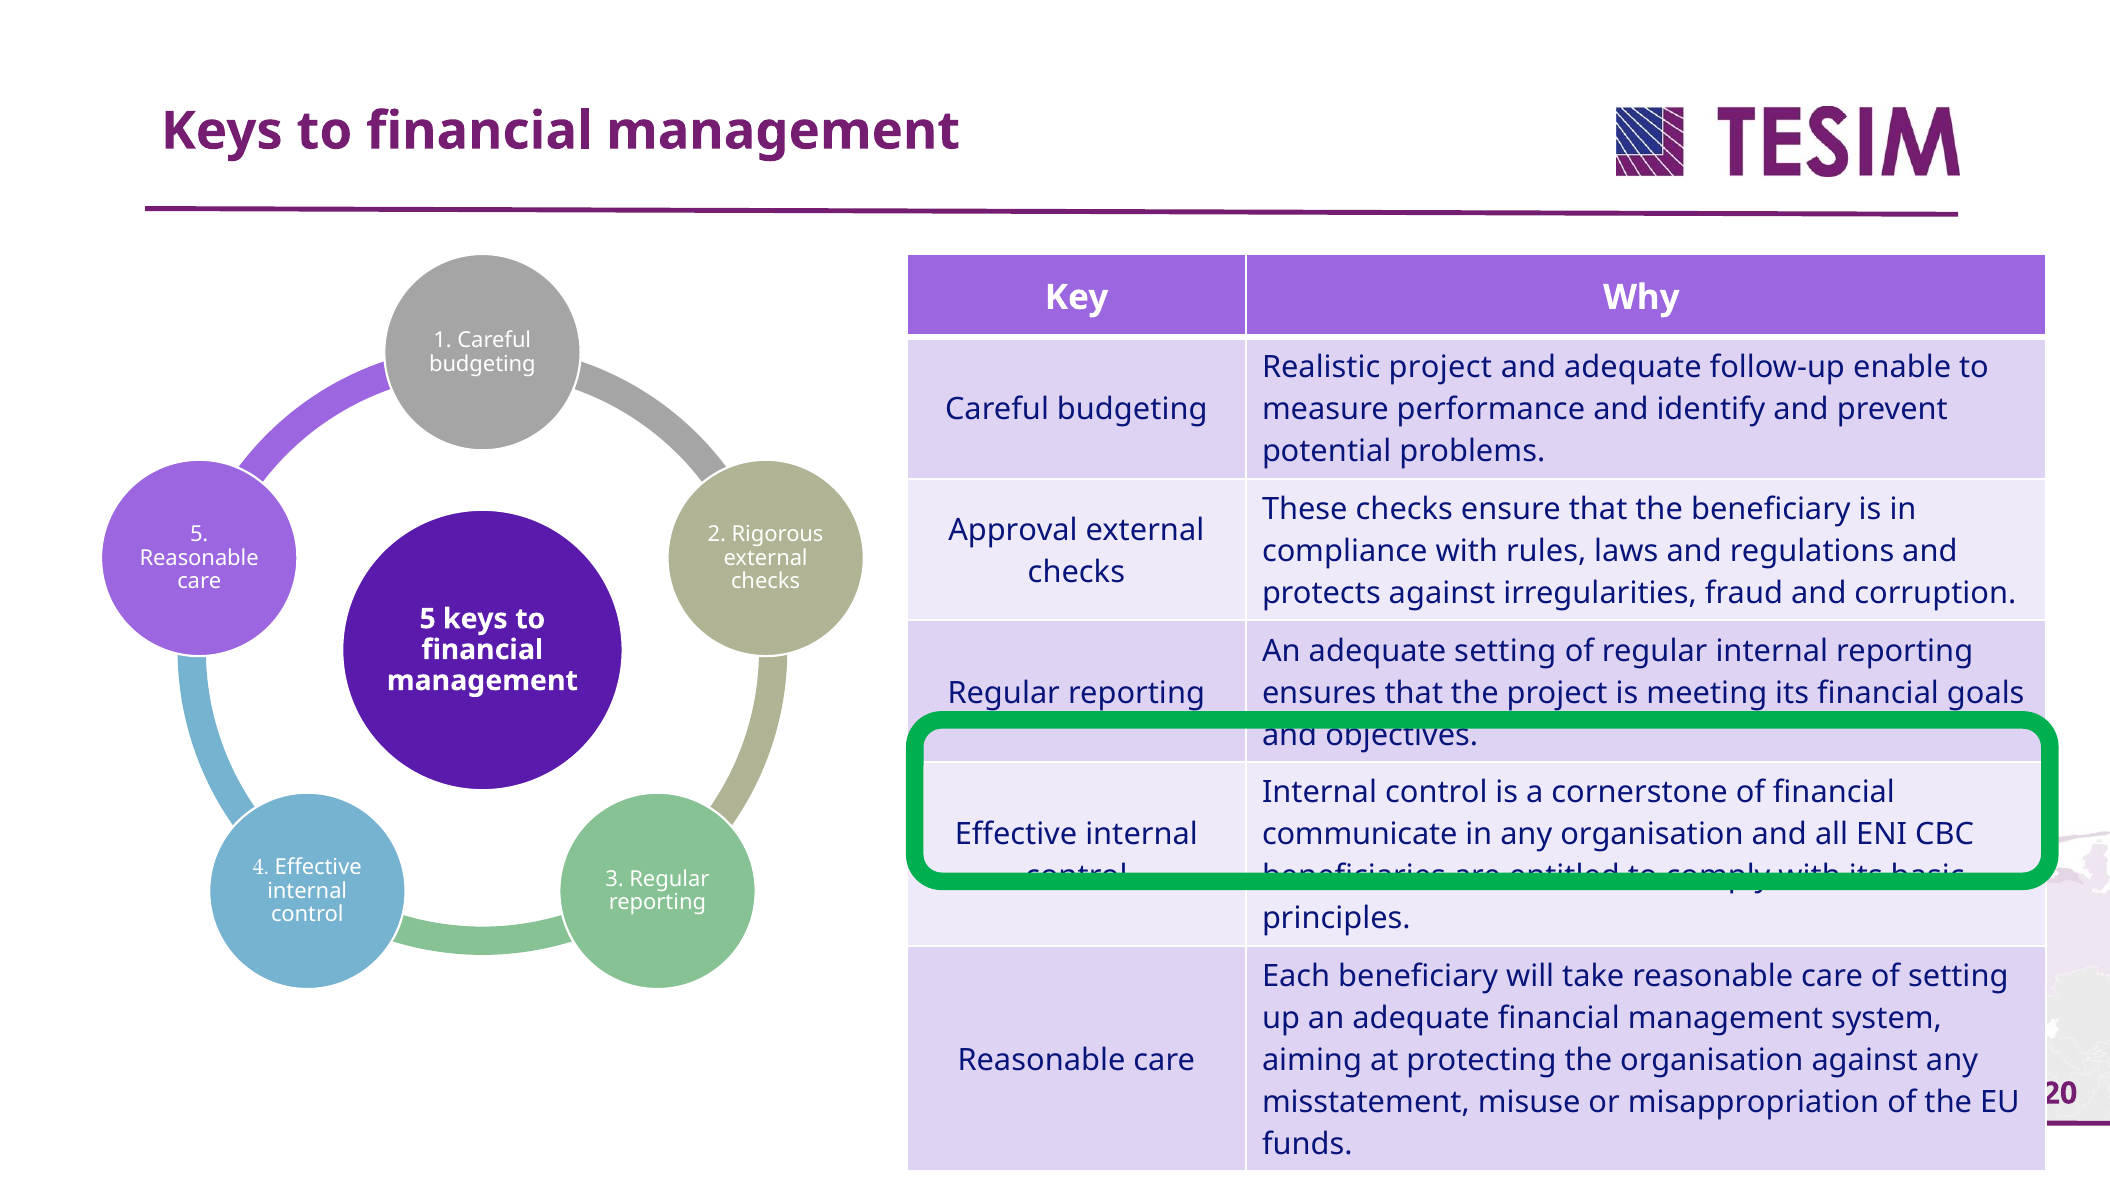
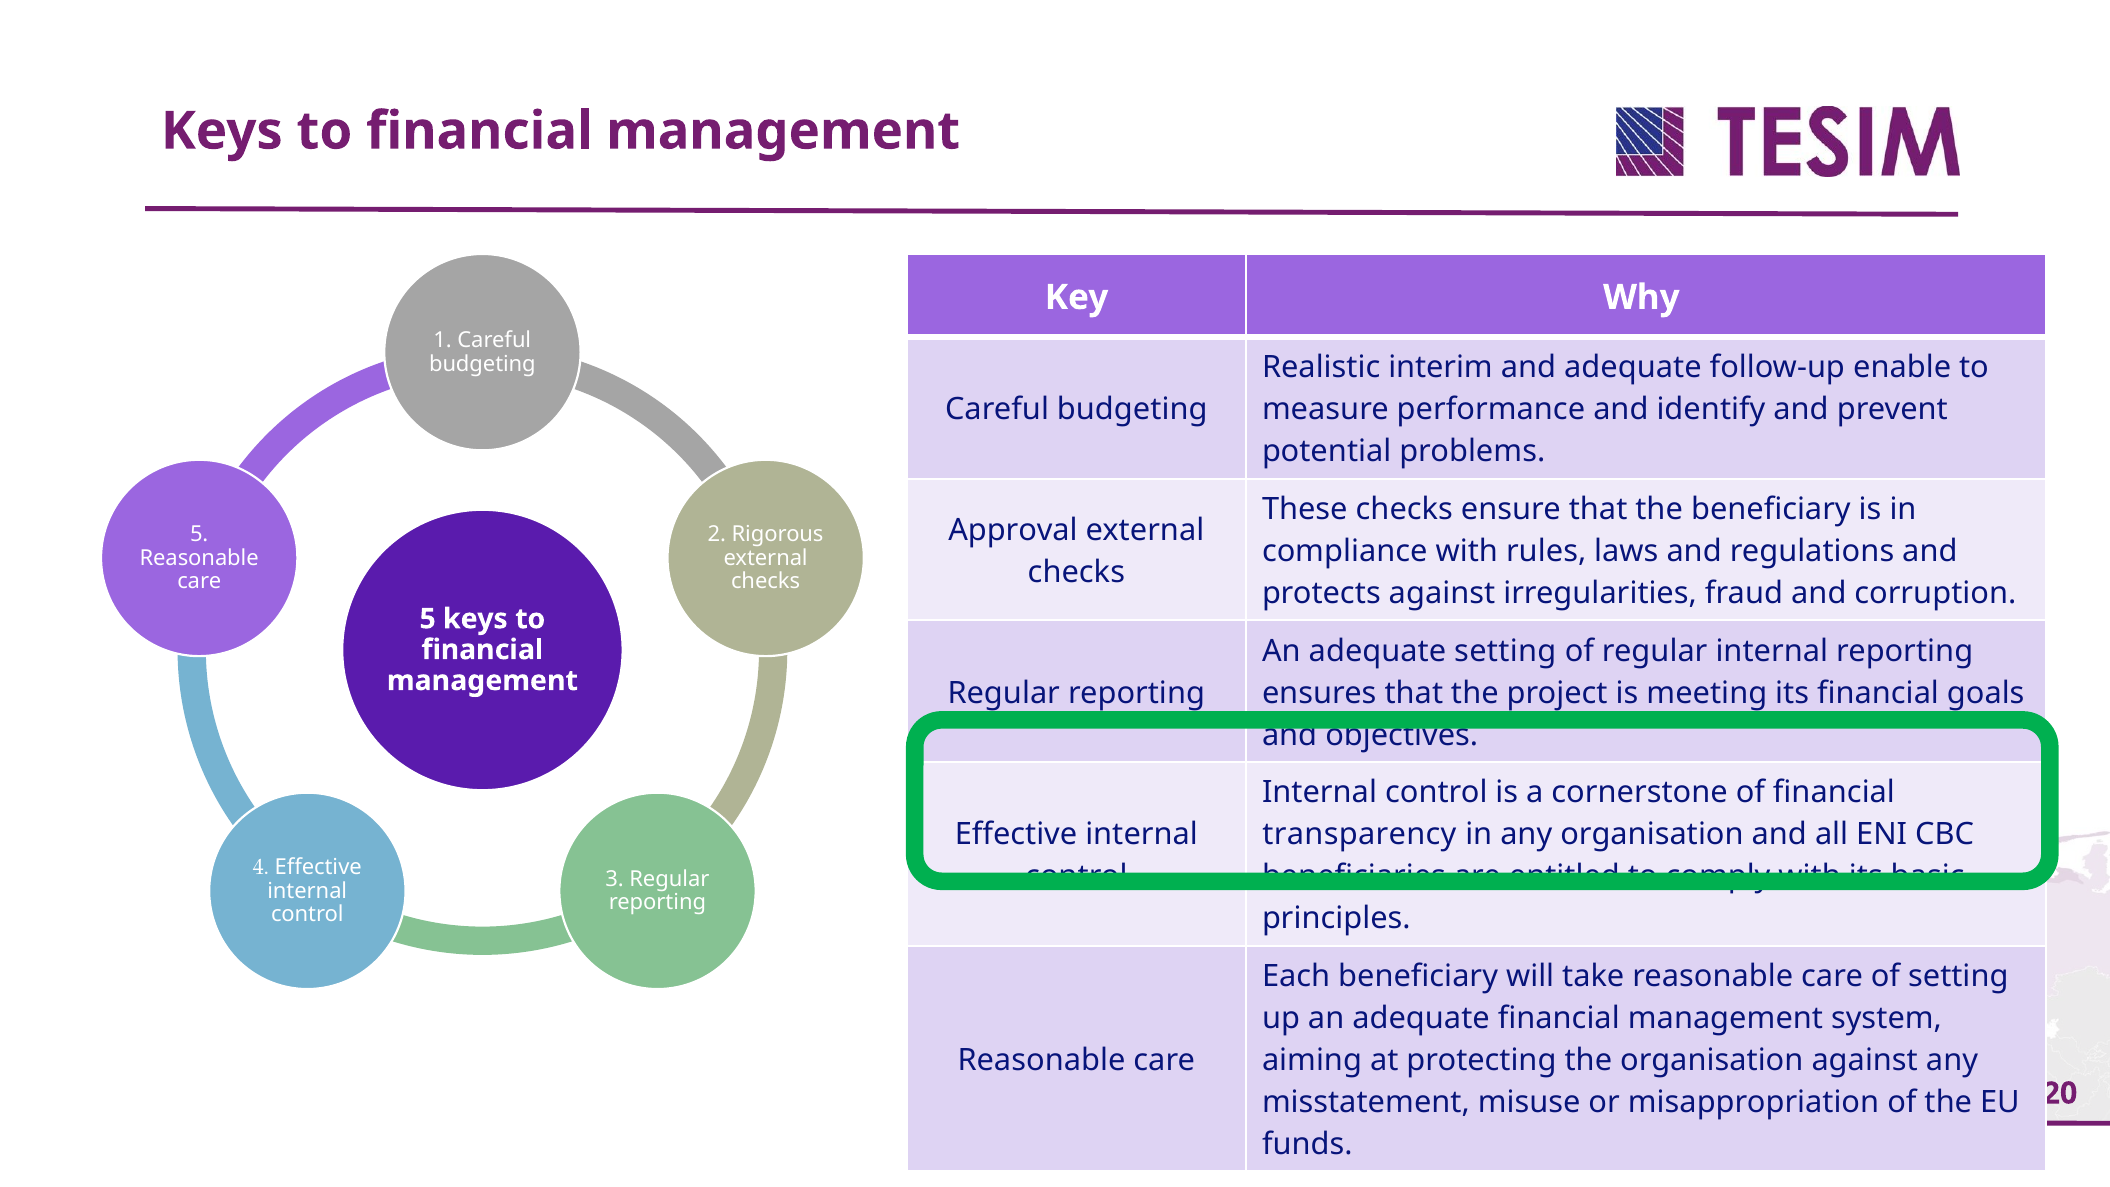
Realistic project: project -> interim
communicate: communicate -> transparency
